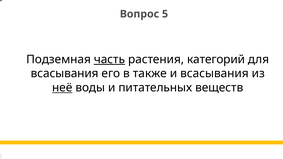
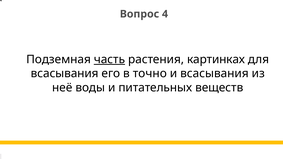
5: 5 -> 4
категорий: категорий -> картинках
также: также -> точно
неё underline: present -> none
